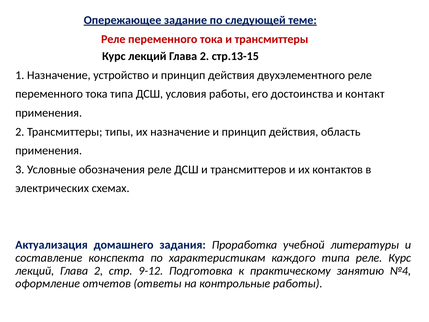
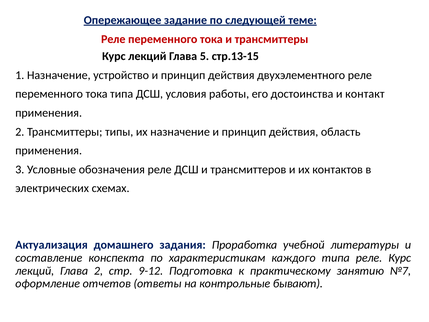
2 at (204, 56): 2 -> 5
№4: №4 -> №7
контрольные работы: работы -> бывают
